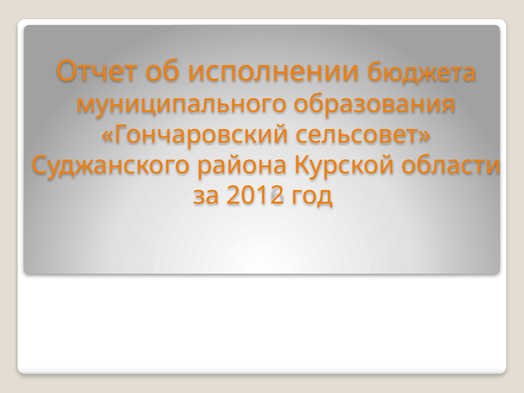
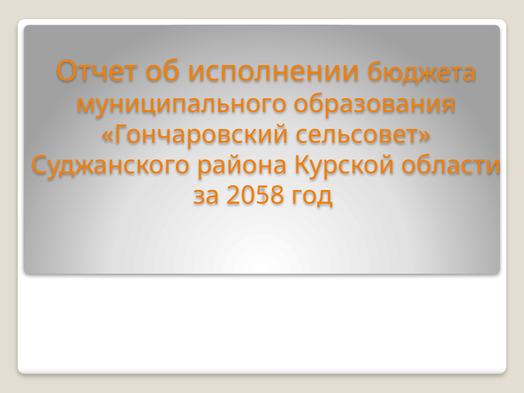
2012: 2012 -> 2058
